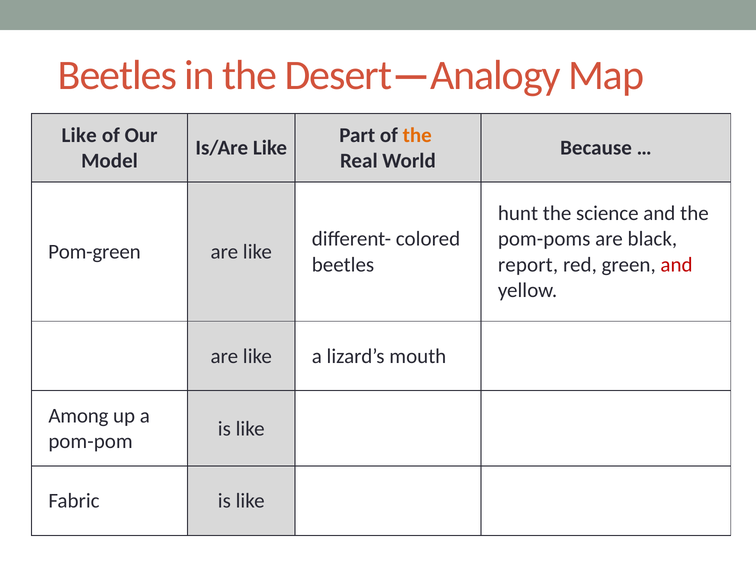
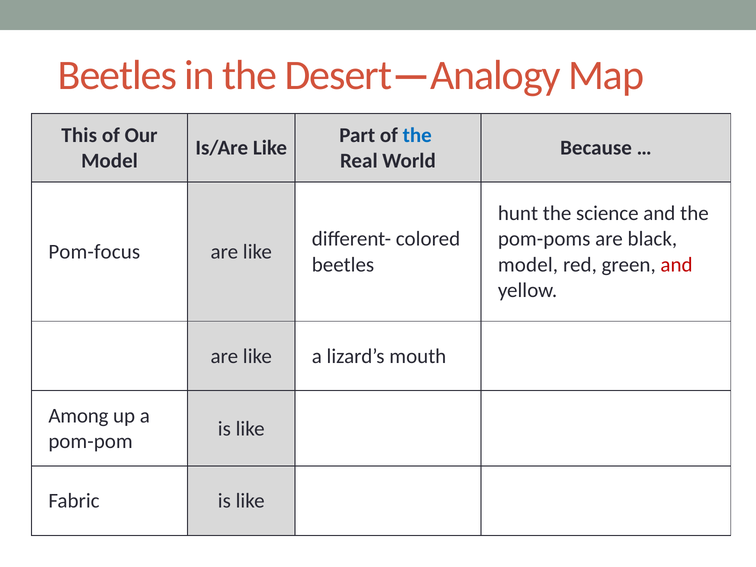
Like at (79, 135): Like -> This
the at (417, 135) colour: orange -> blue
Pom-green: Pom-green -> Pom-focus
report at (528, 265): report -> model
